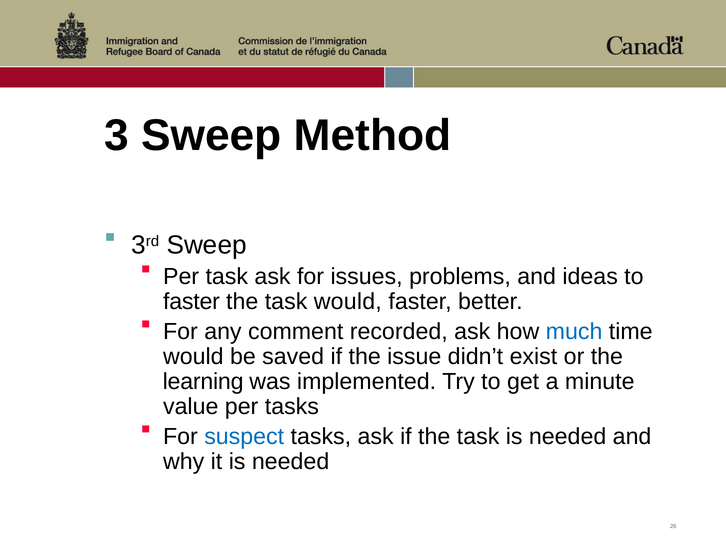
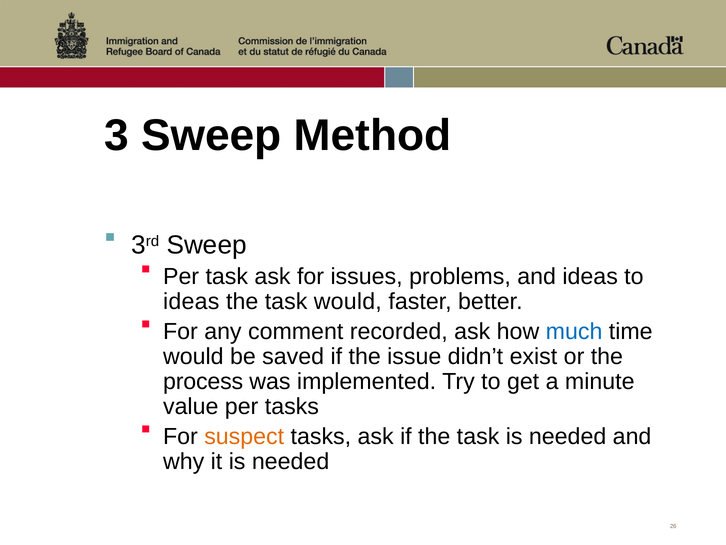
faster at (191, 301): faster -> ideas
learning: learning -> process
suspect colour: blue -> orange
